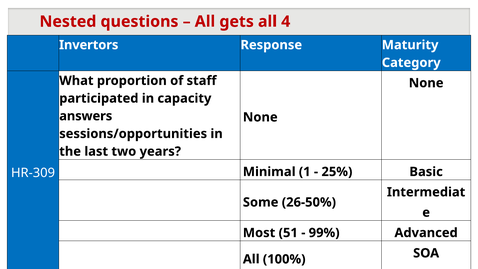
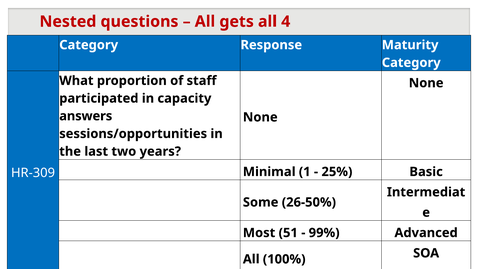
Invertors at (89, 45): Invertors -> Category
